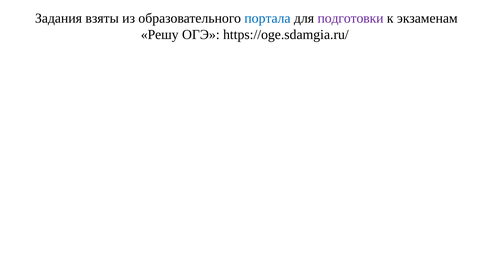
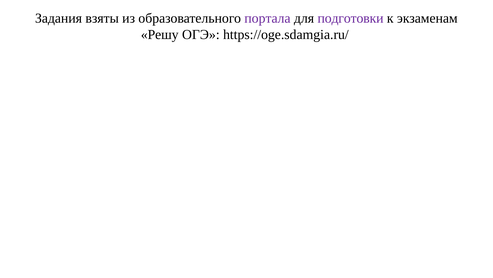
портала colour: blue -> purple
